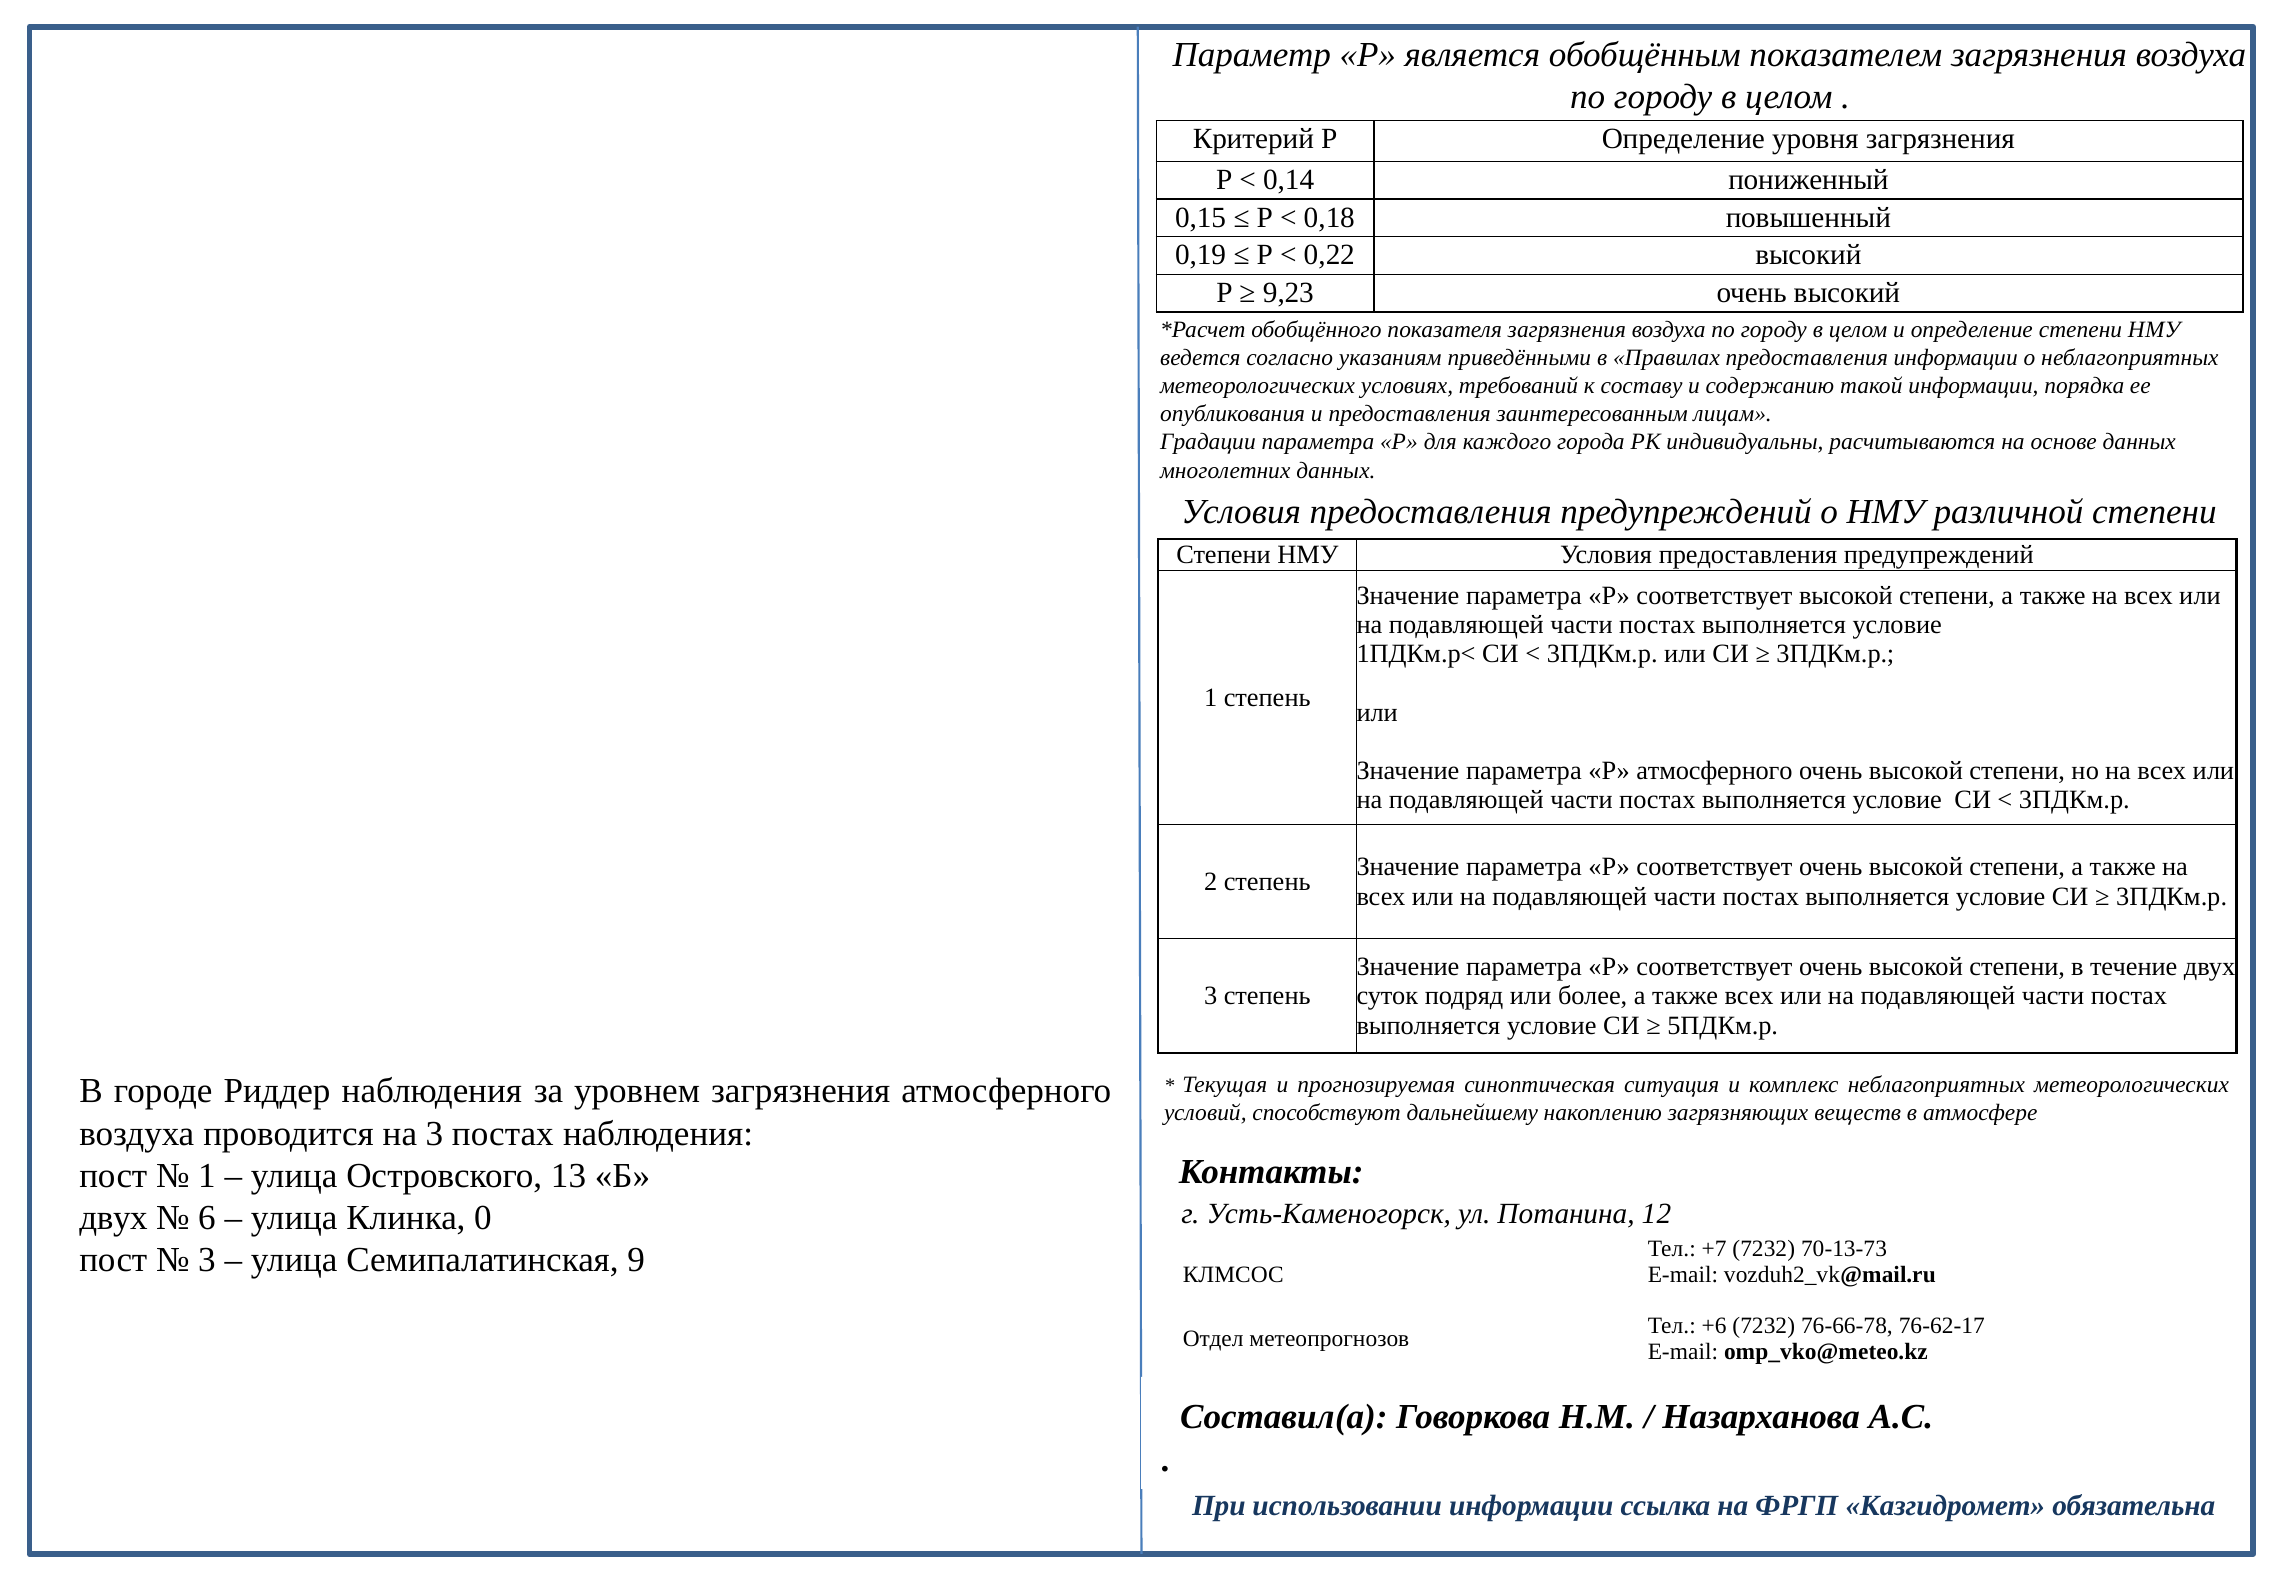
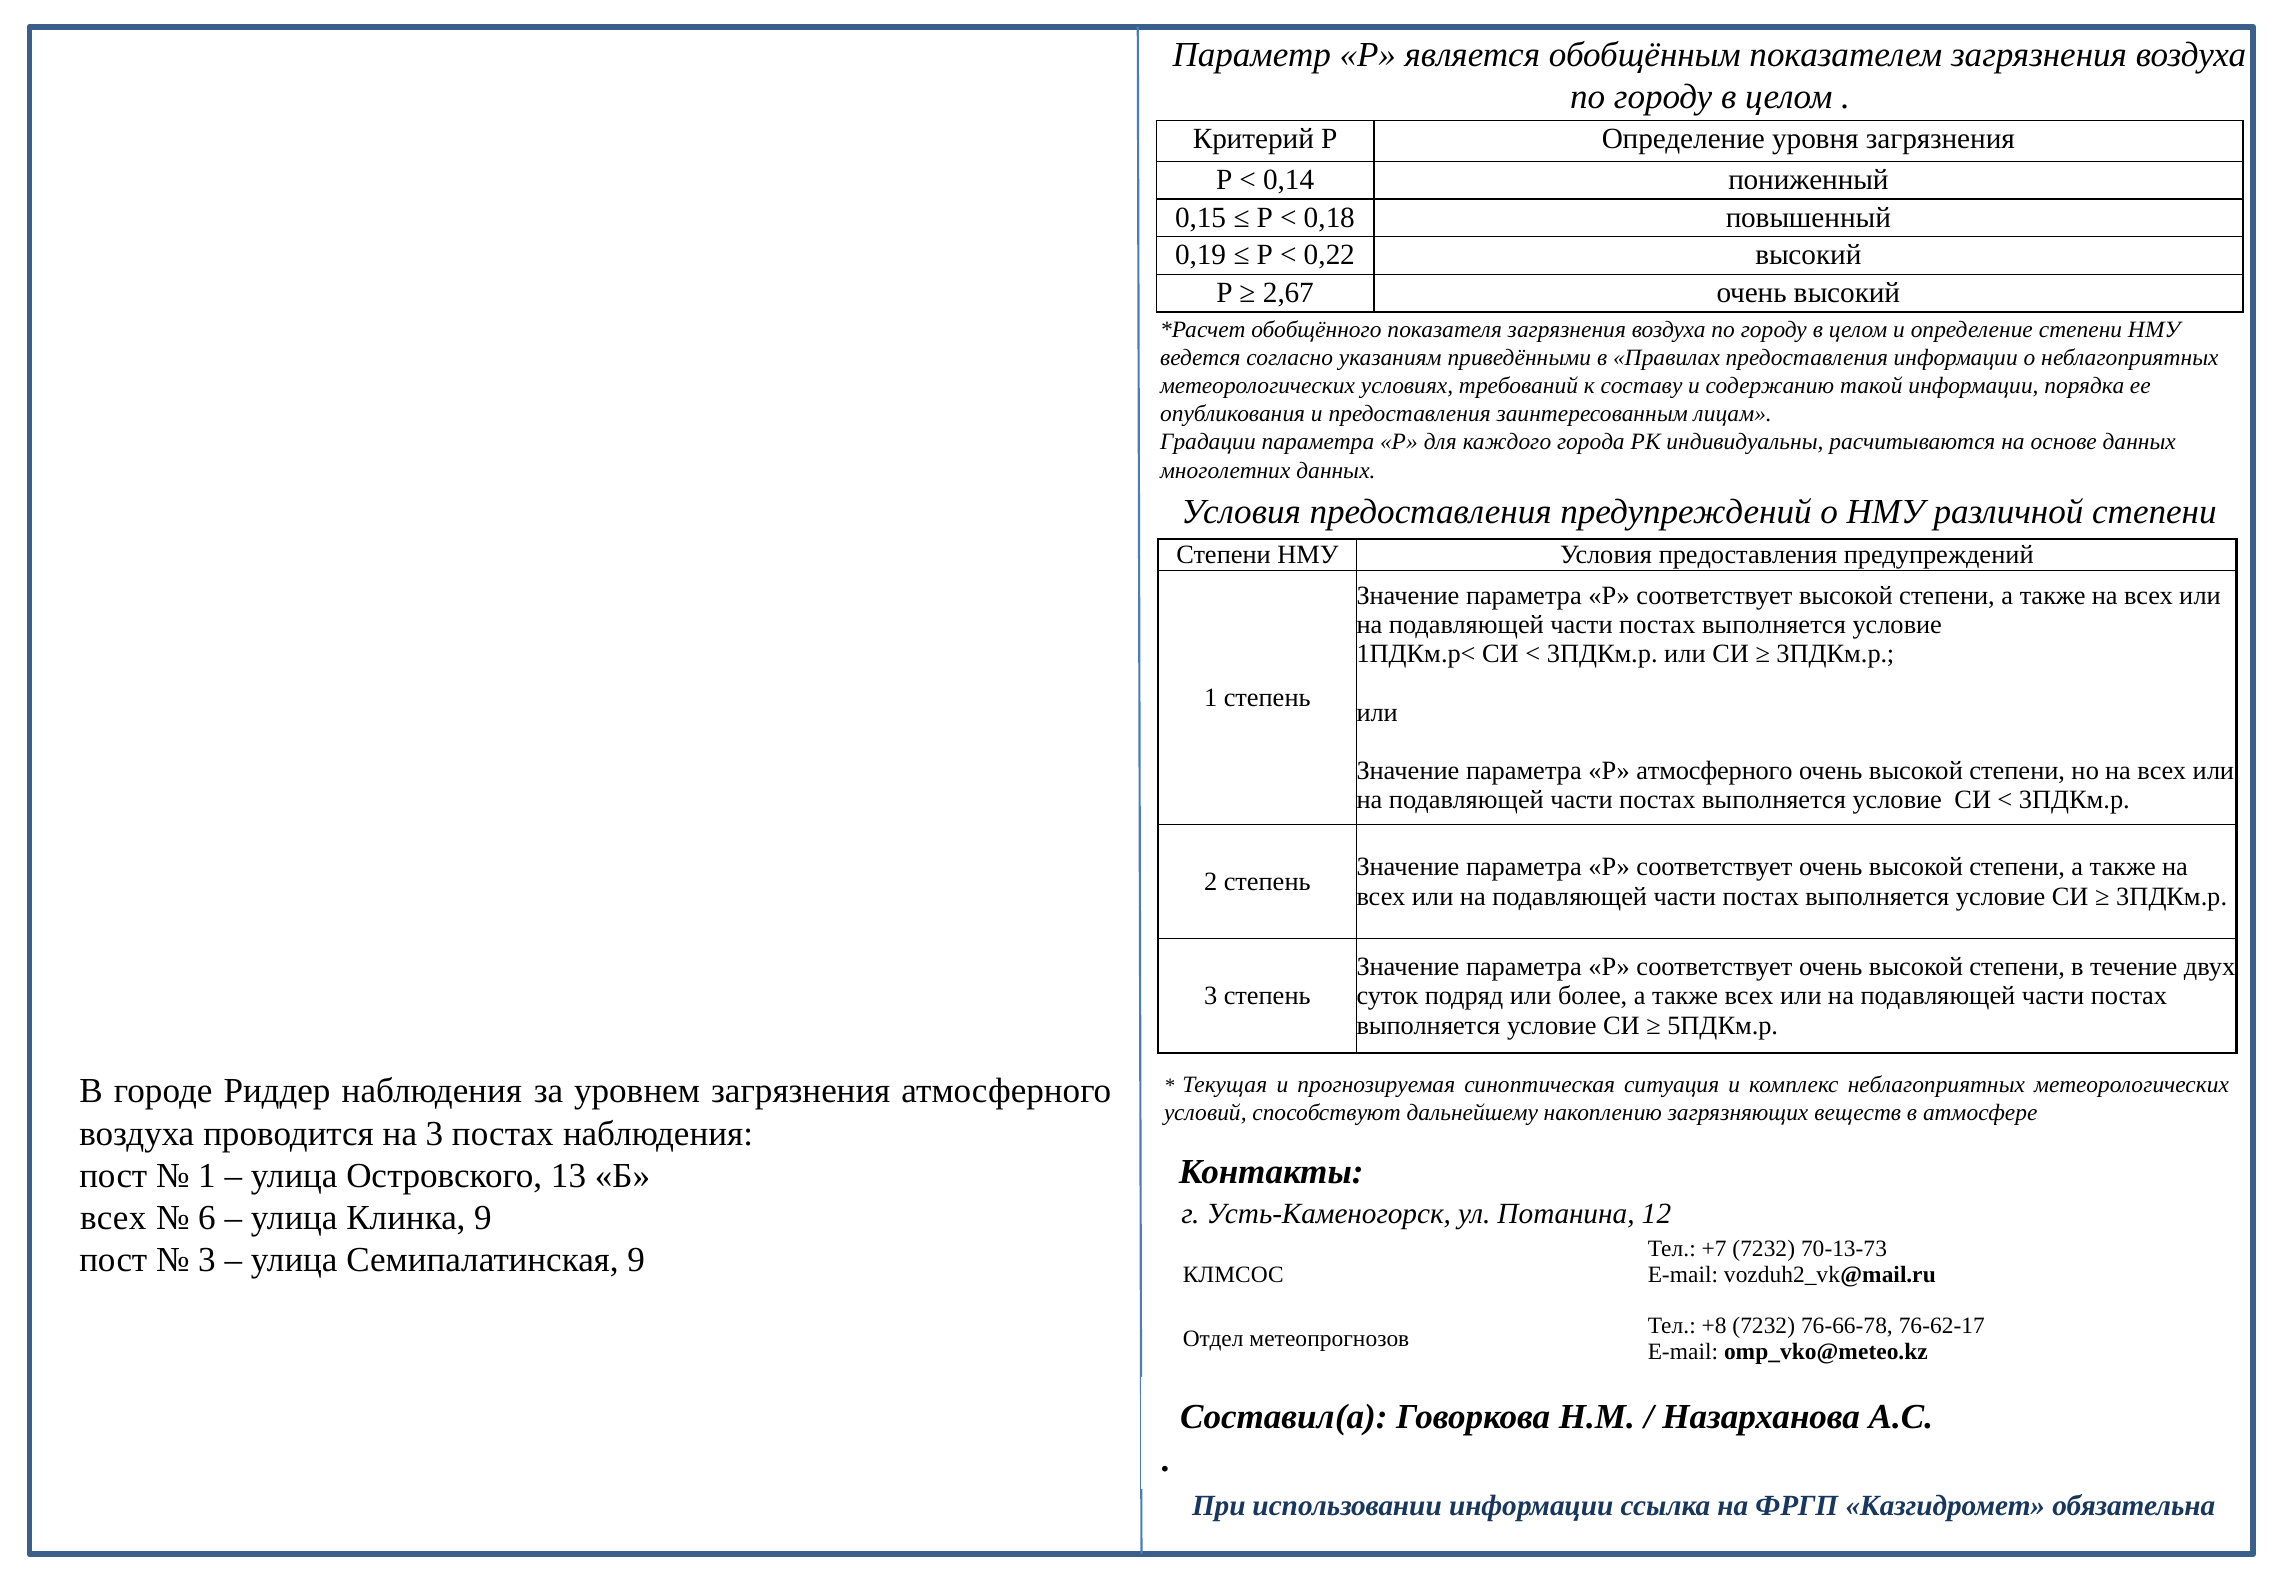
9,23: 9,23 -> 2,67
двух at (114, 1217): двух -> всех
Клинка 0: 0 -> 9
+6: +6 -> +8
